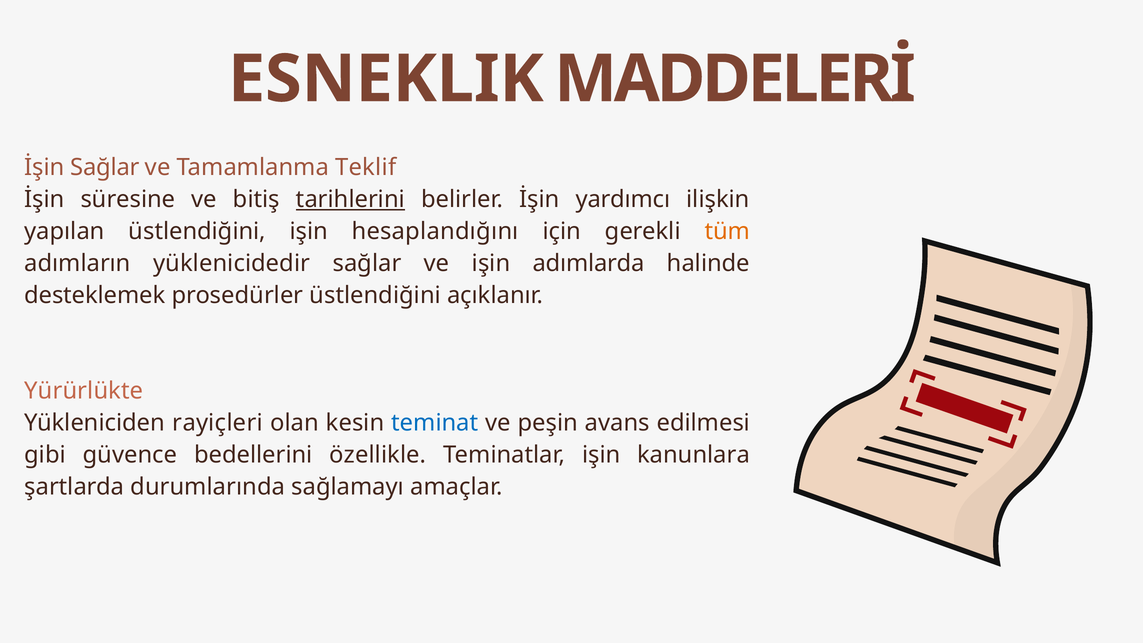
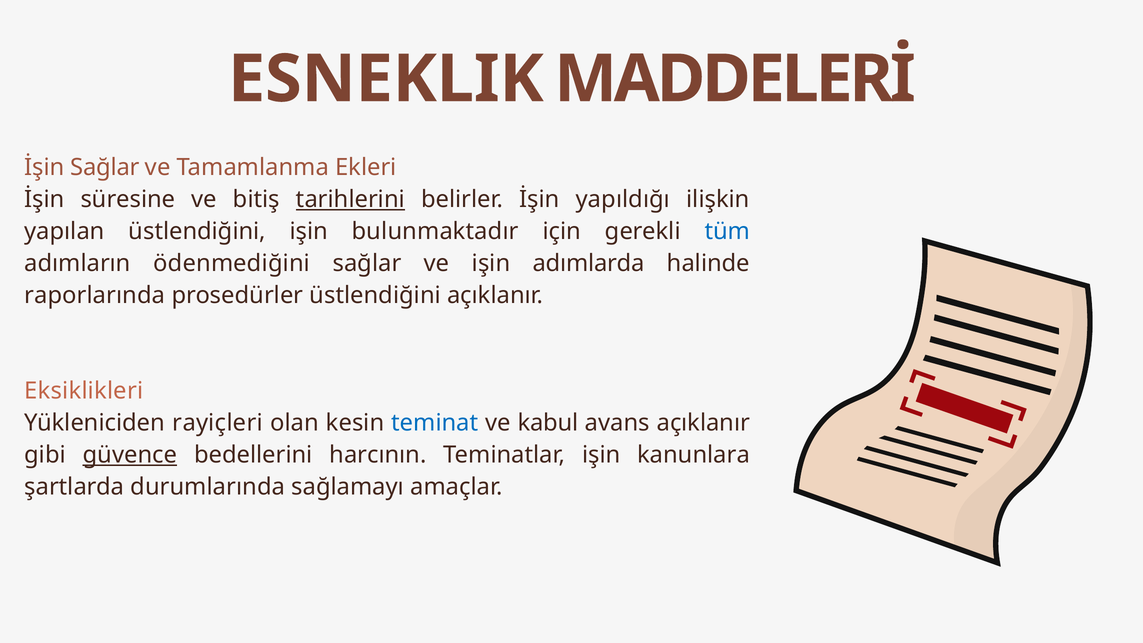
Teklif: Teklif -> Ekleri
yardımcı: yardımcı -> yapıldığı
hesaplandığını: hesaplandığını -> bulunmaktadır
tüm colour: orange -> blue
yüklenicidedir: yüklenicidedir -> ödenmediğini
desteklemek: desteklemek -> raporlarında
Yürürlükte: Yürürlükte -> Eksiklikleri
peşin: peşin -> kabul
avans edilmesi: edilmesi -> açıklanır
güvence underline: none -> present
özellikle: özellikle -> harcının
